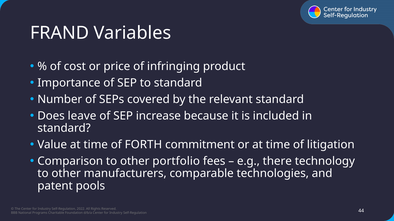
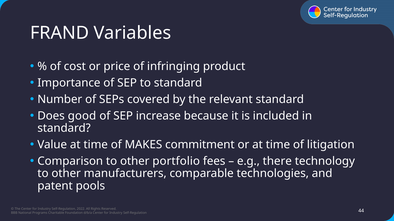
leave: leave -> good
FORTH: FORTH -> MAKES
